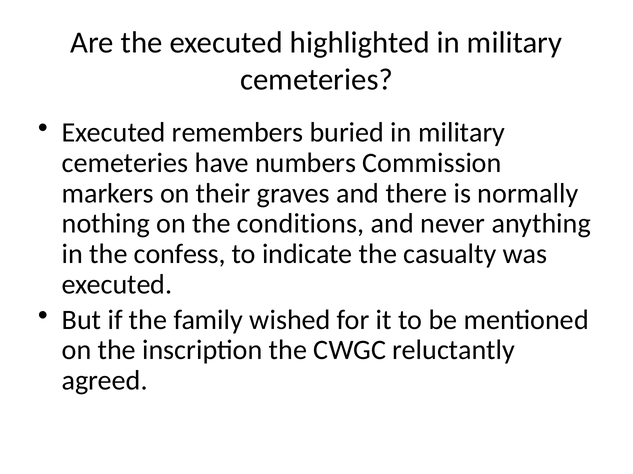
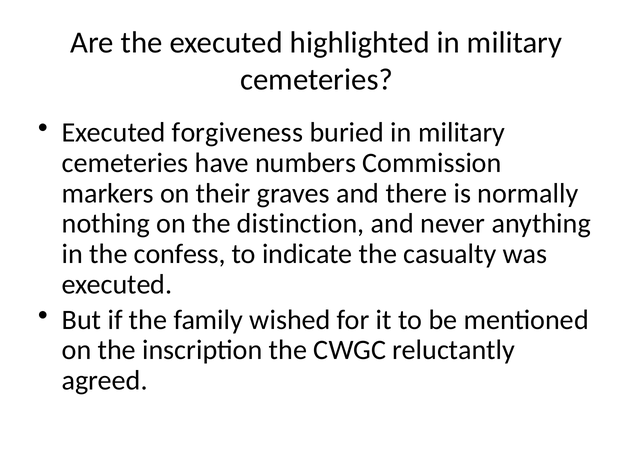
remembers: remembers -> forgiveness
conditions: conditions -> distinction
